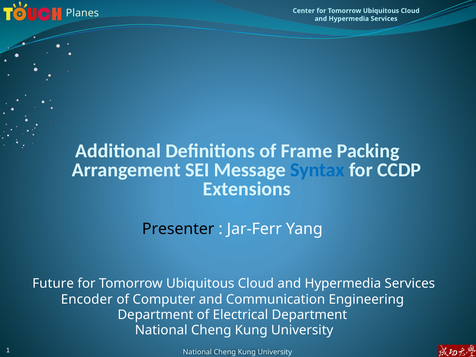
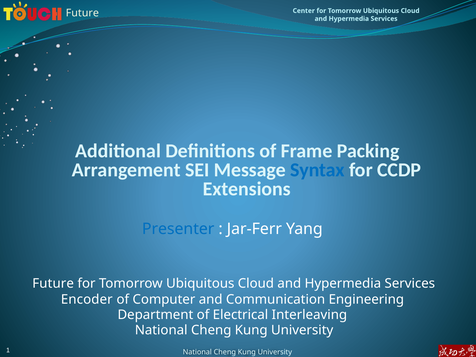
Planes at (82, 13): Planes -> Future
Presenter colour: black -> blue
Electrical Department: Department -> Interleaving
